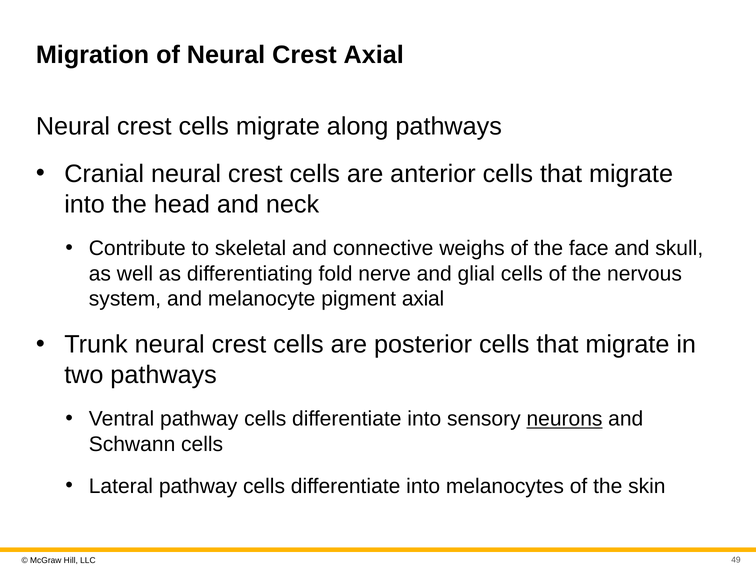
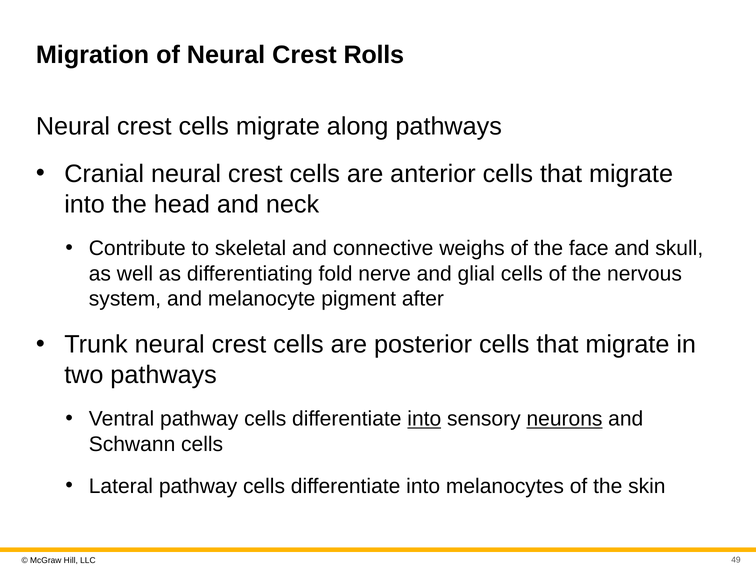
Crest Axial: Axial -> Rolls
pigment axial: axial -> after
into at (424, 419) underline: none -> present
